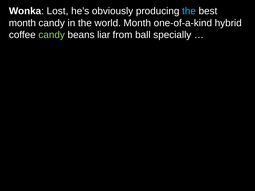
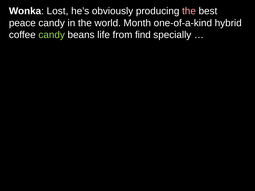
the at (189, 11) colour: light blue -> pink
month at (22, 23): month -> peace
liar: liar -> life
ball: ball -> find
